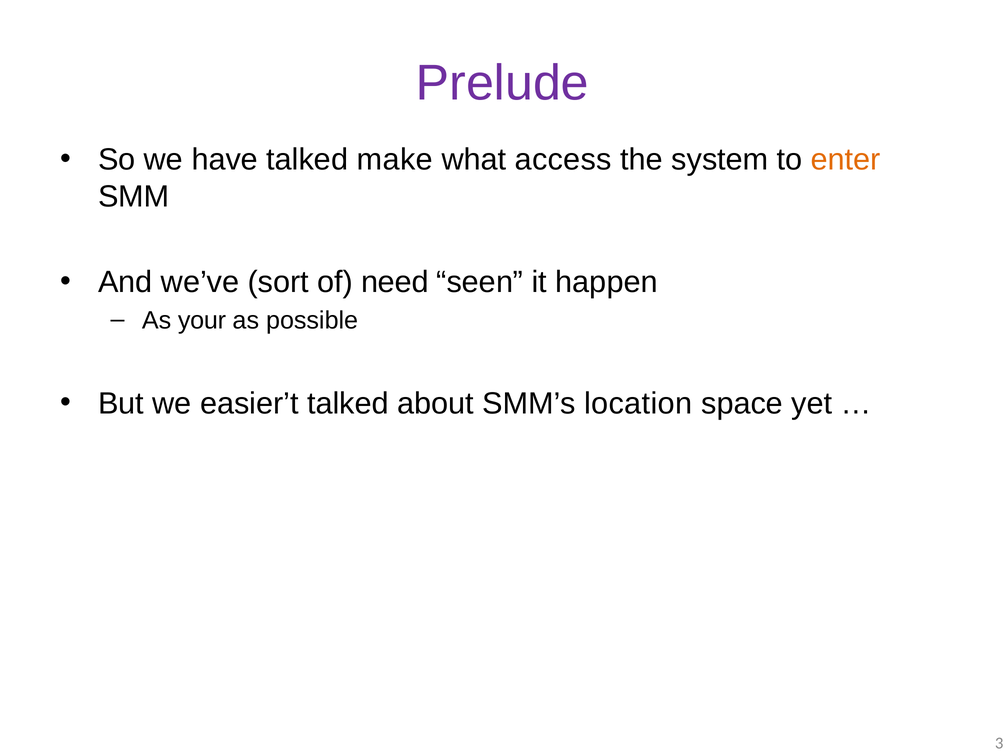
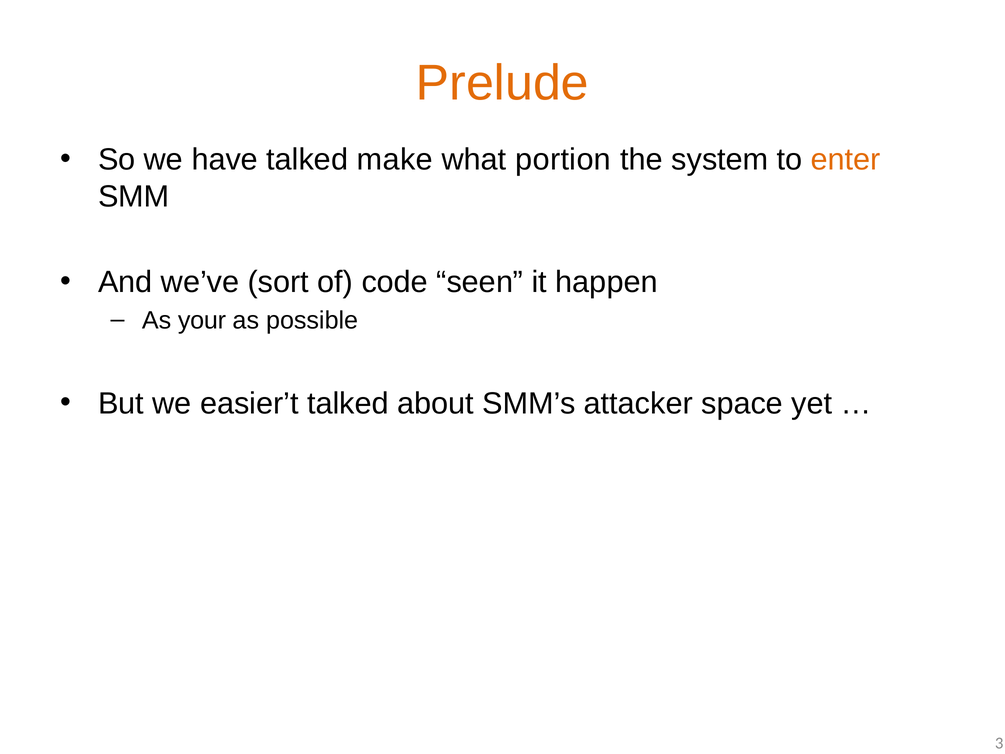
Prelude colour: purple -> orange
access: access -> portion
need: need -> code
location: location -> attacker
